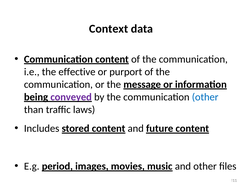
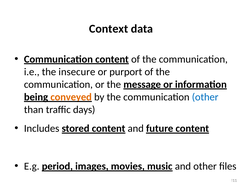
effective: effective -> insecure
conveyed colour: purple -> orange
laws: laws -> days
